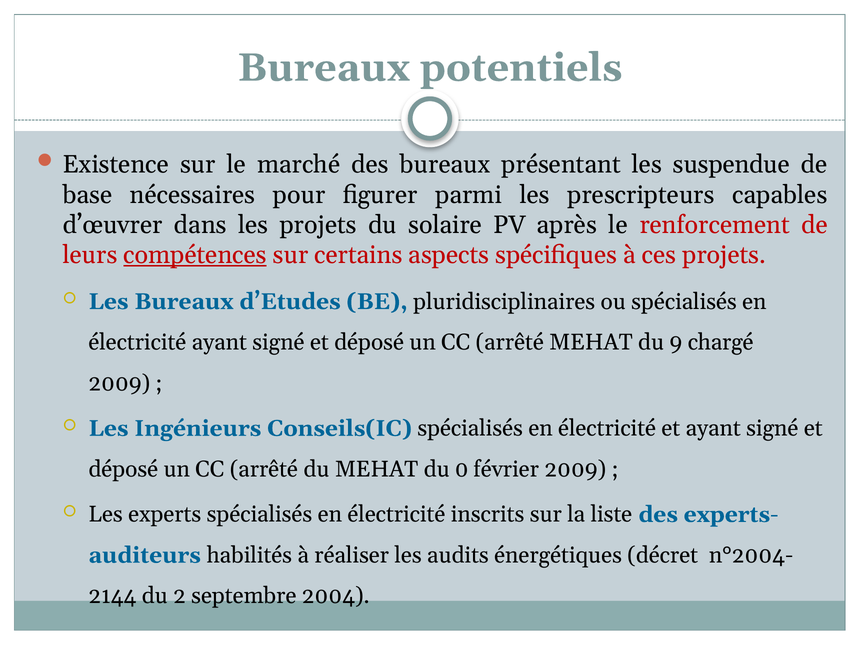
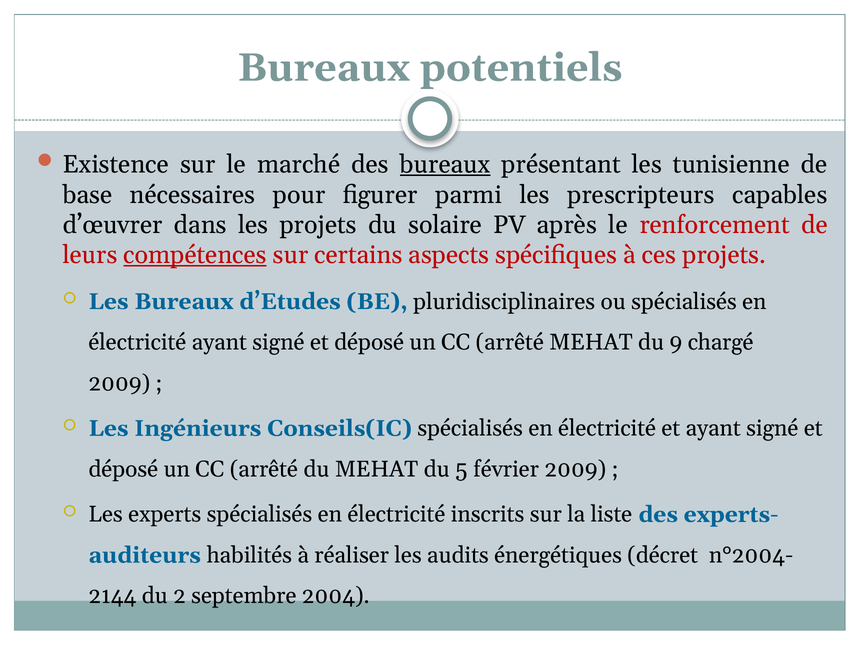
bureaux at (445, 165) underline: none -> present
suspendue: suspendue -> tunisienne
0: 0 -> 5
